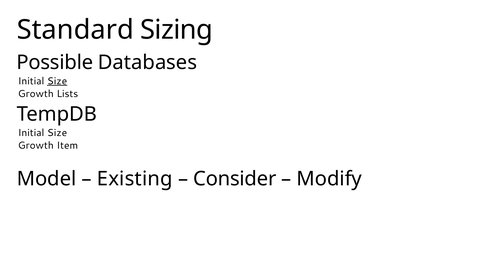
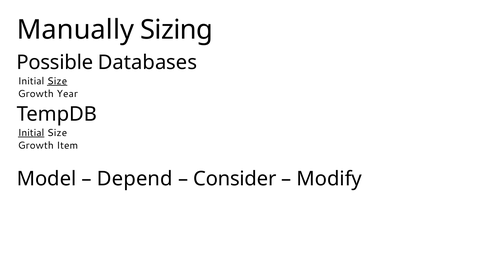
Standard: Standard -> Manually
Lists: Lists -> Year
Initial at (31, 133) underline: none -> present
Existing: Existing -> Depend
